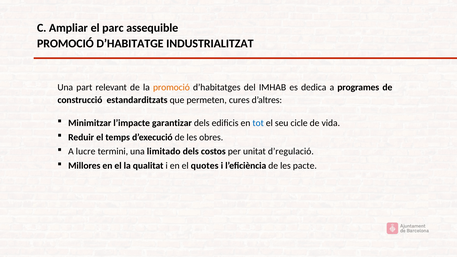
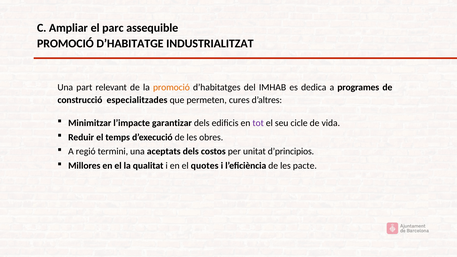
estandarditzats: estandarditzats -> especialitzades
tot colour: blue -> purple
lucre: lucre -> regió
limitado: limitado -> aceptats
d’regulació: d’regulació -> d’principios
